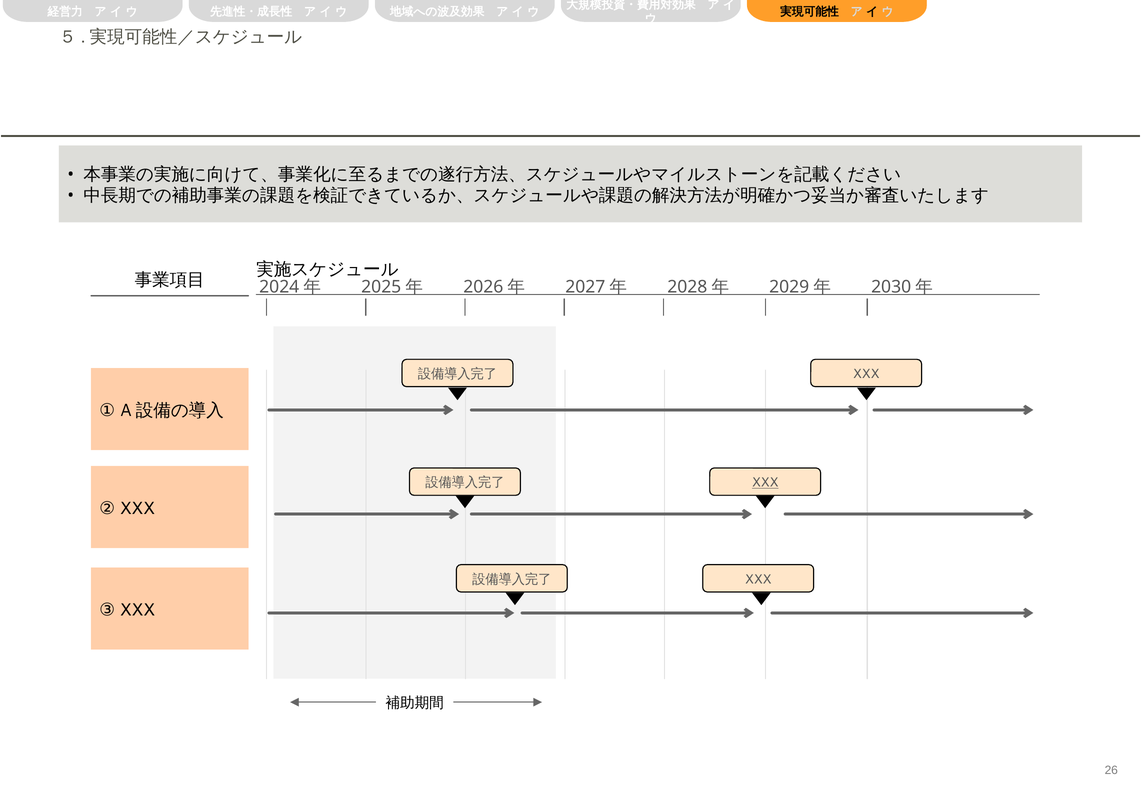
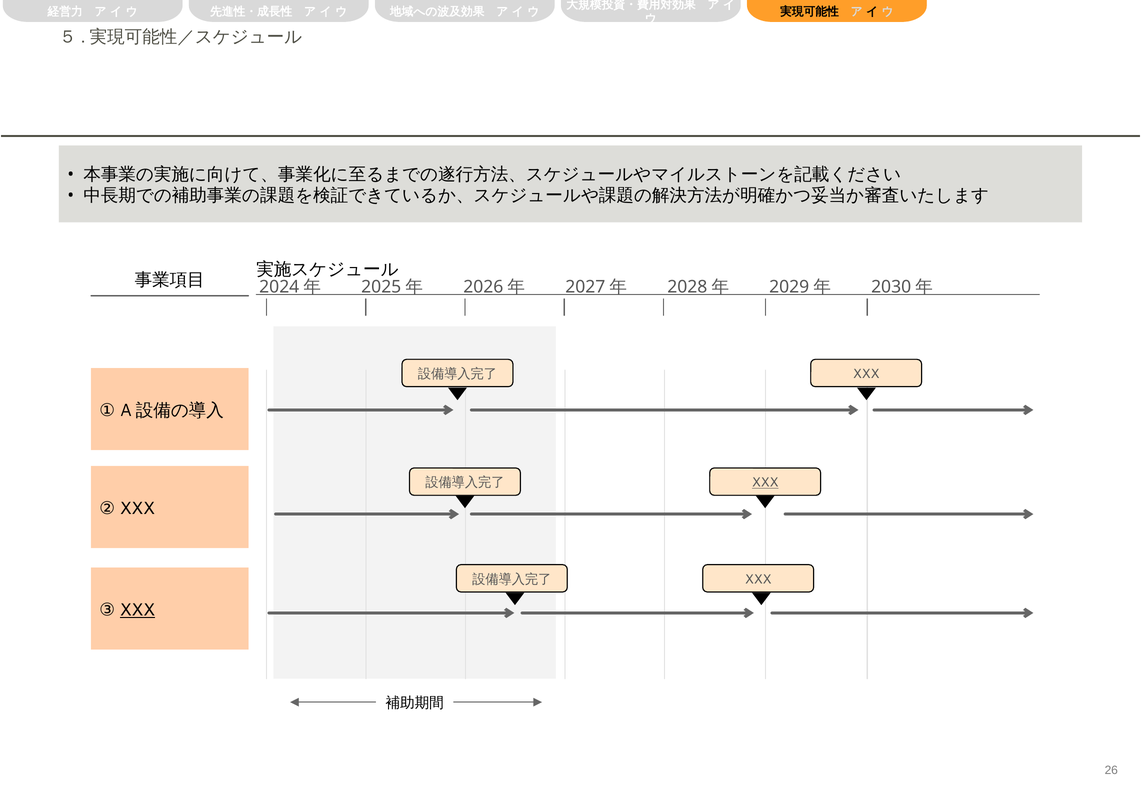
XXX at (137, 610) underline: none -> present
